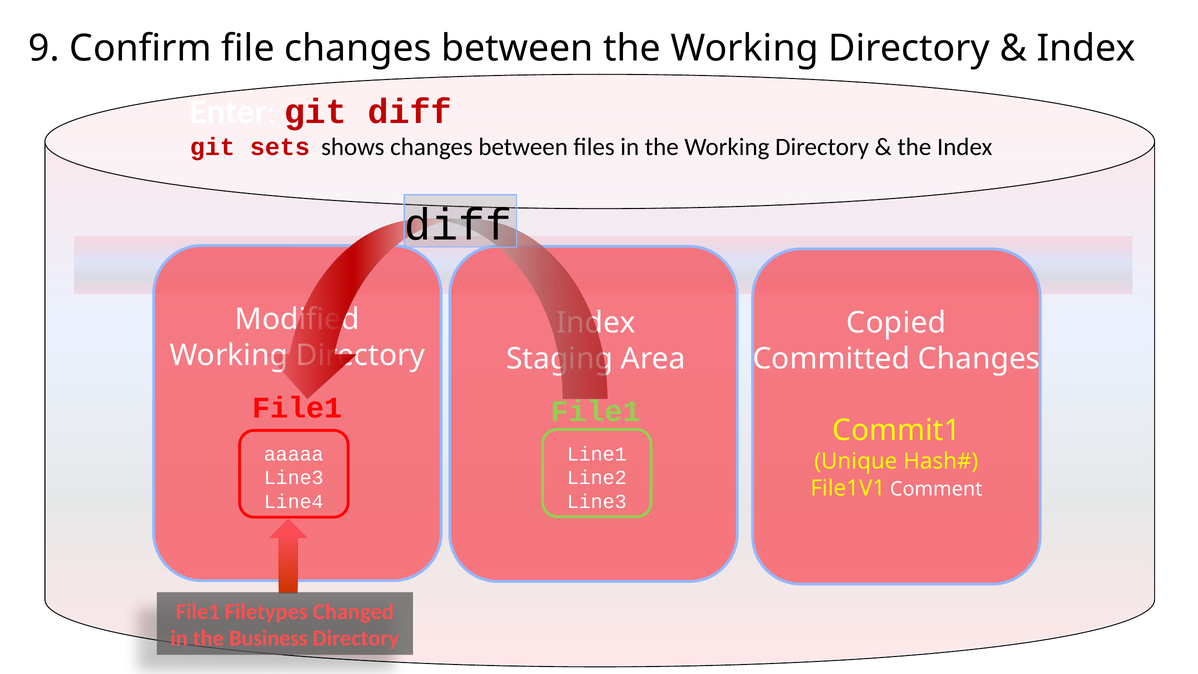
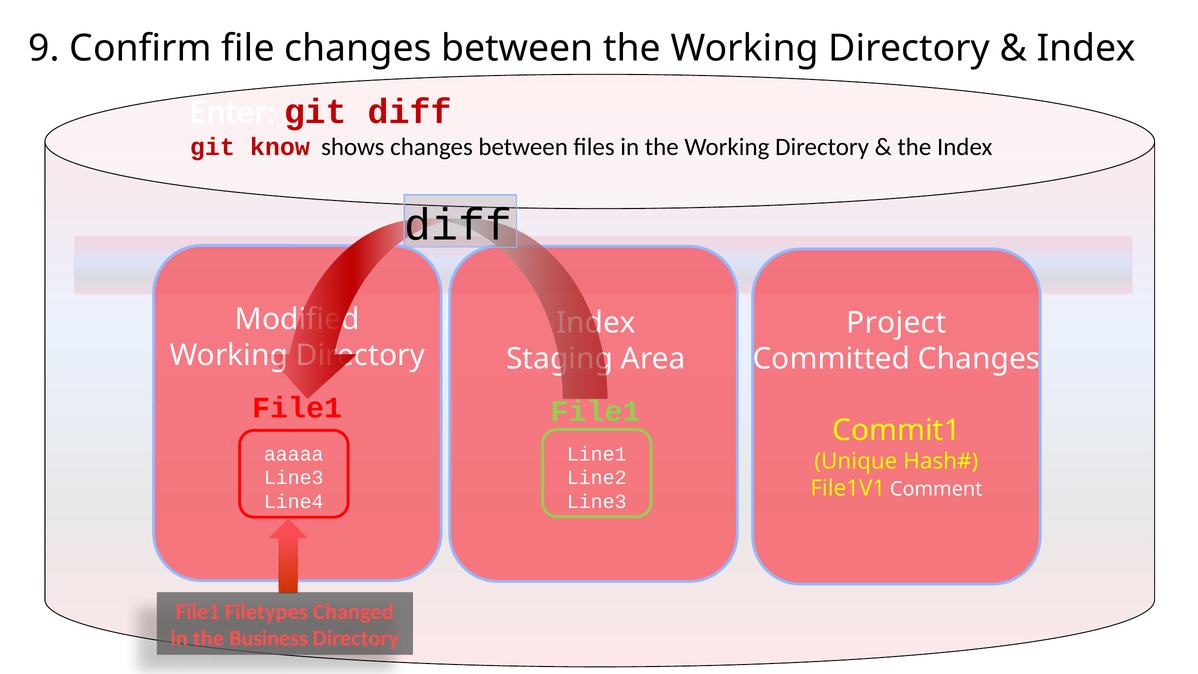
sets: sets -> know
Copied: Copied -> Project
